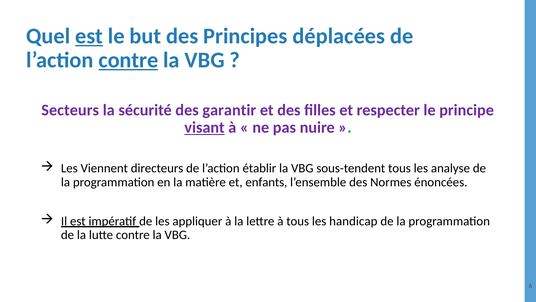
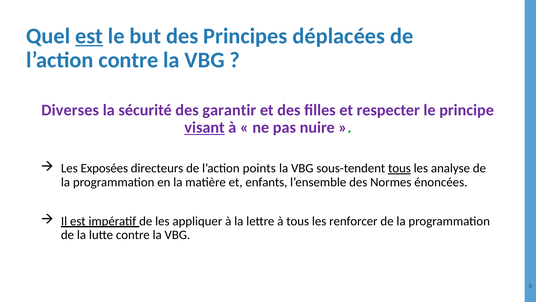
contre at (128, 60) underline: present -> none
Secteurs: Secteurs -> Diverses
Viennent: Viennent -> Exposées
établir: établir -> points
tous at (399, 168) underline: none -> present
handicap: handicap -> renforcer
